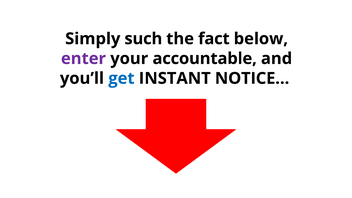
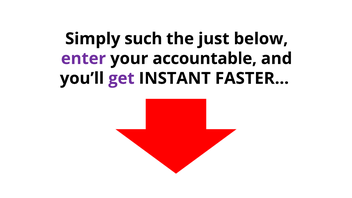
fact: fact -> just
get colour: blue -> purple
NOTICE…: NOTICE… -> FASTER…
